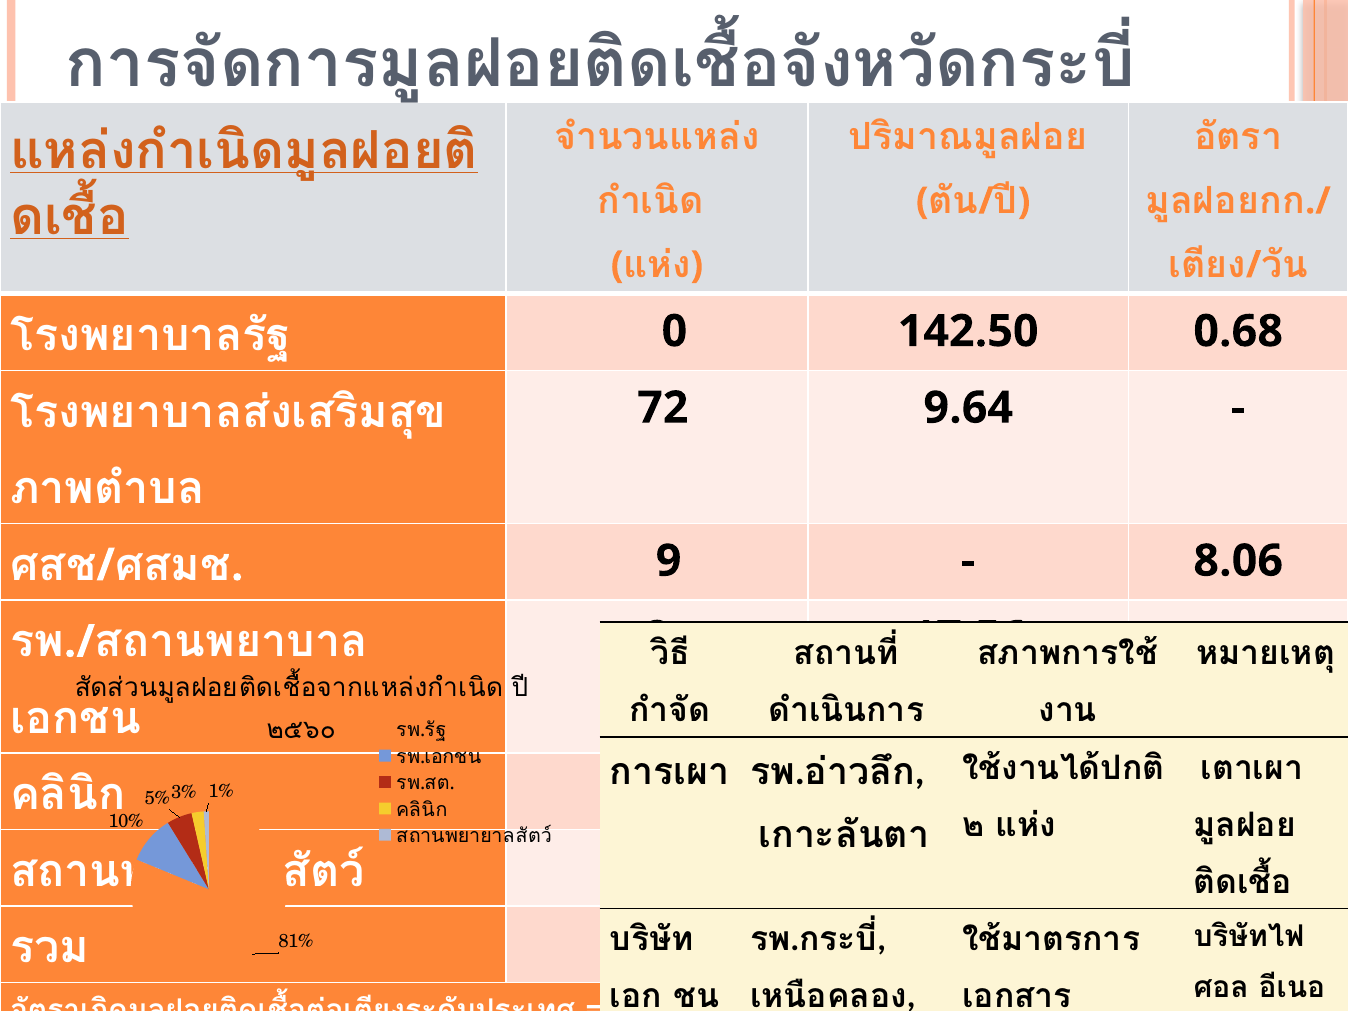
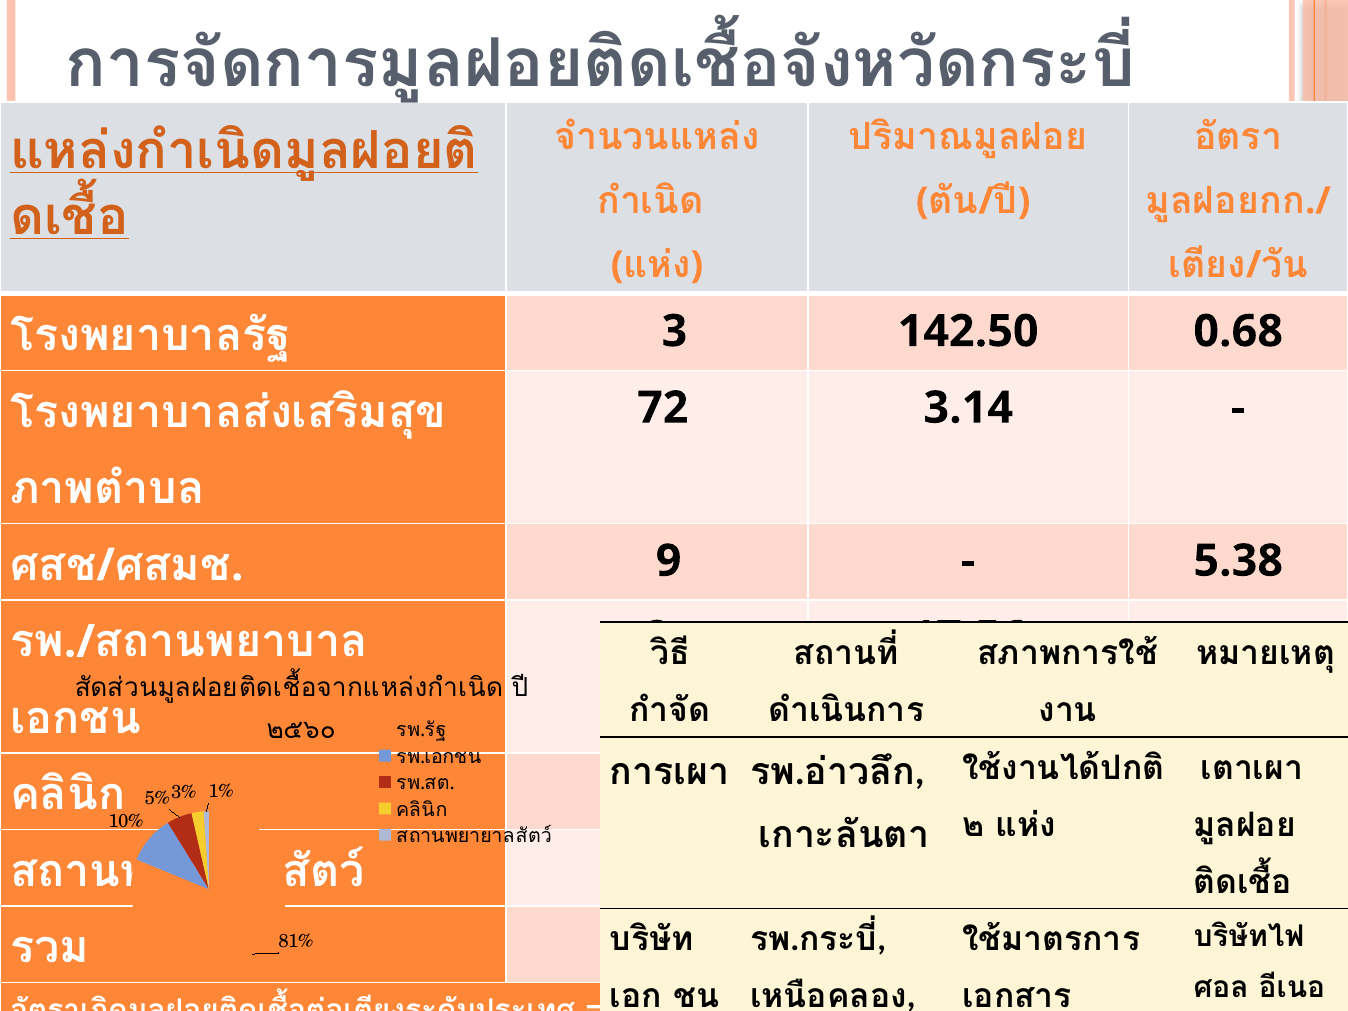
0: 0 -> 3
9.64: 9.64 -> 3.14
8.06: 8.06 -> 5.38
